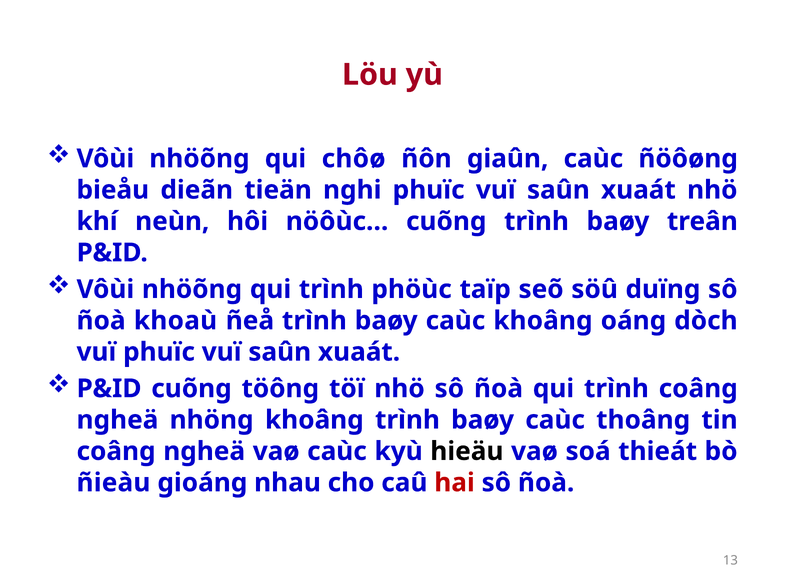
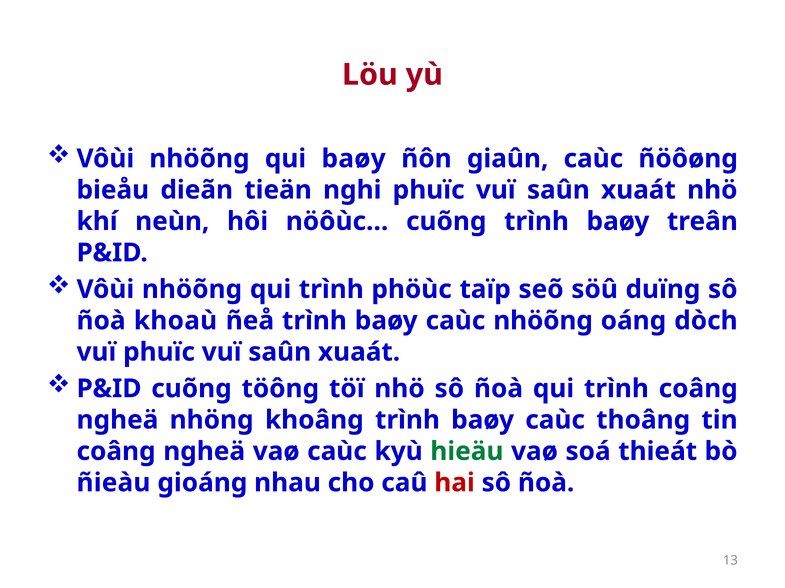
qui chôø: chôø -> baøy
caùc khoâng: khoâng -> nhöõng
hieäu colour: black -> green
